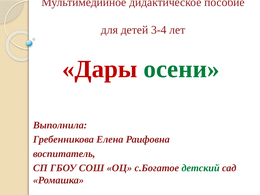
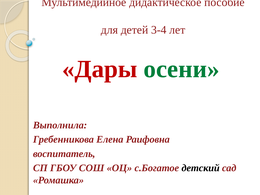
детский colour: green -> black
